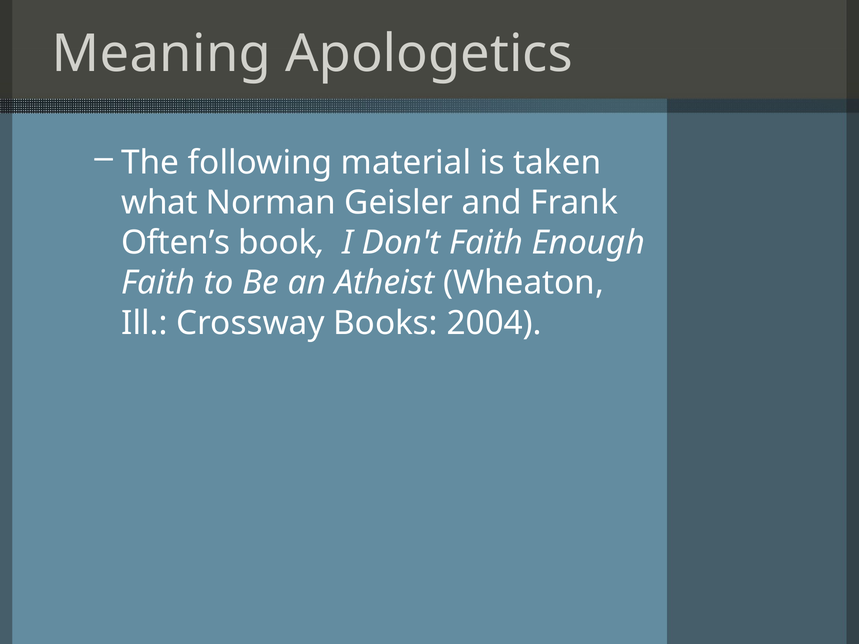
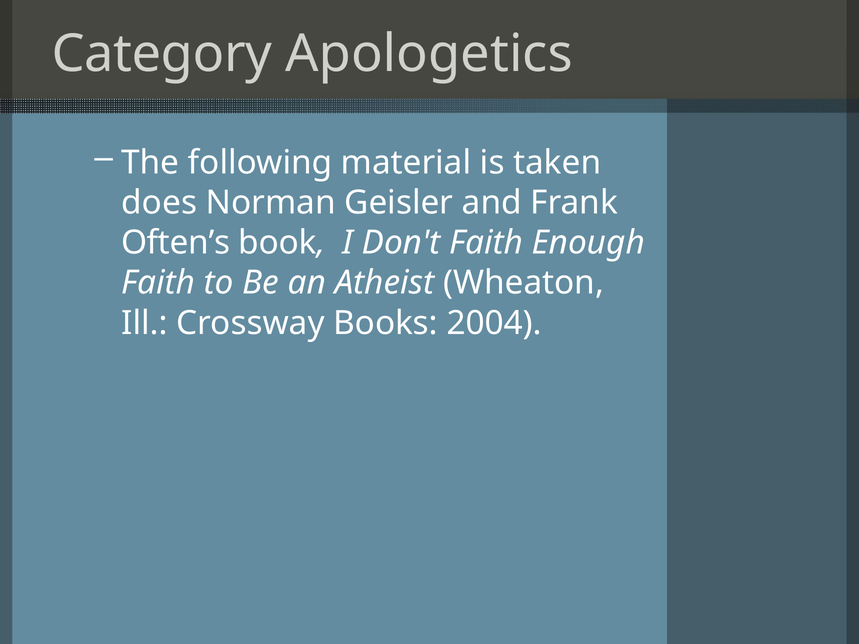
Meaning: Meaning -> Category
what: what -> does
